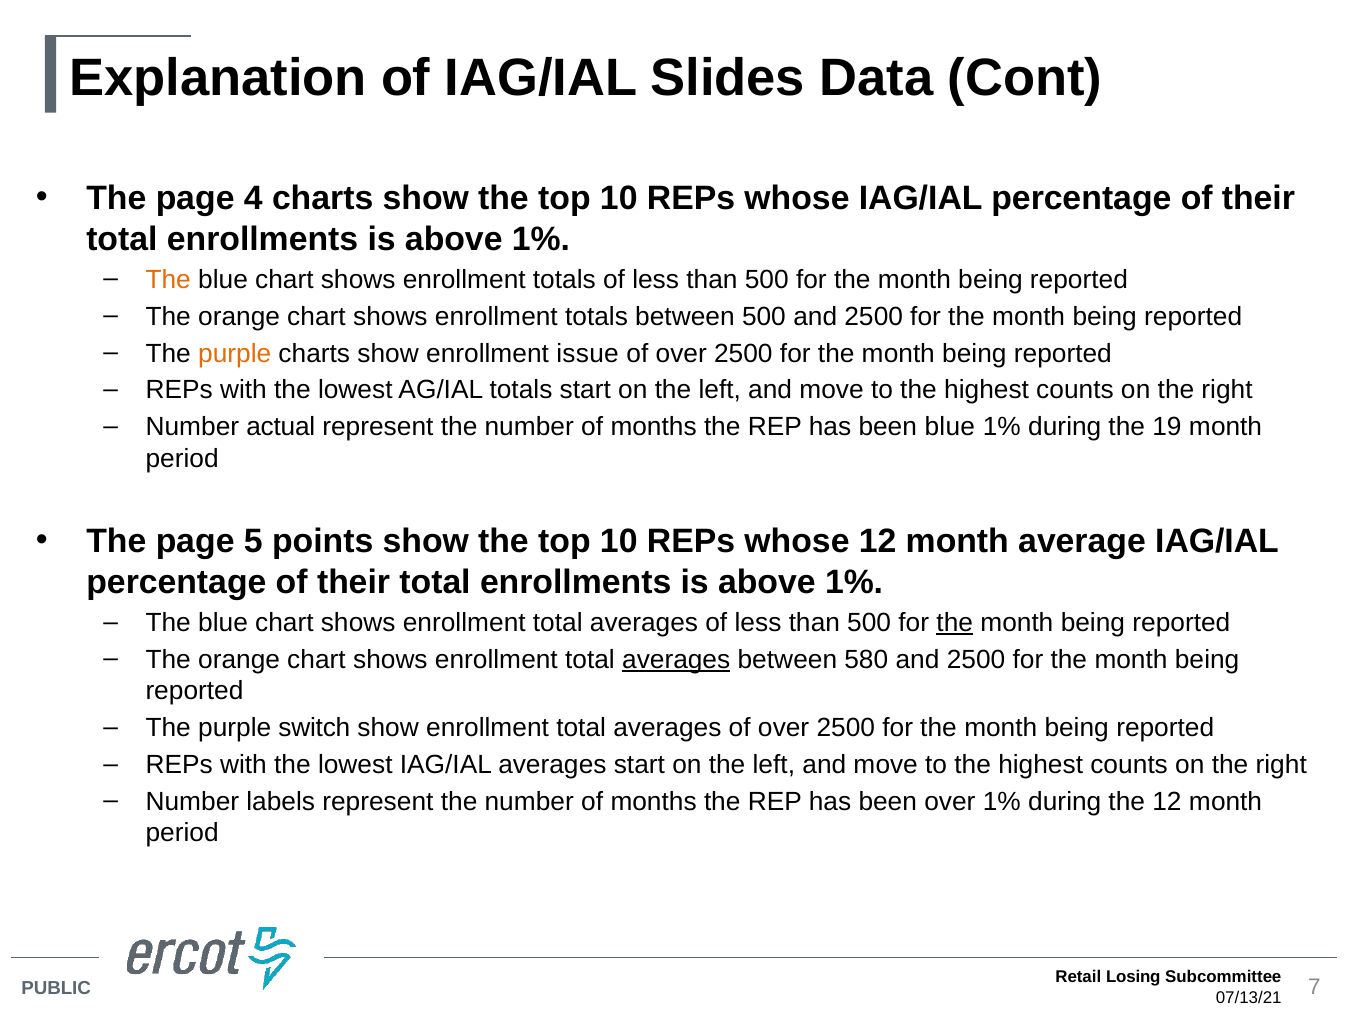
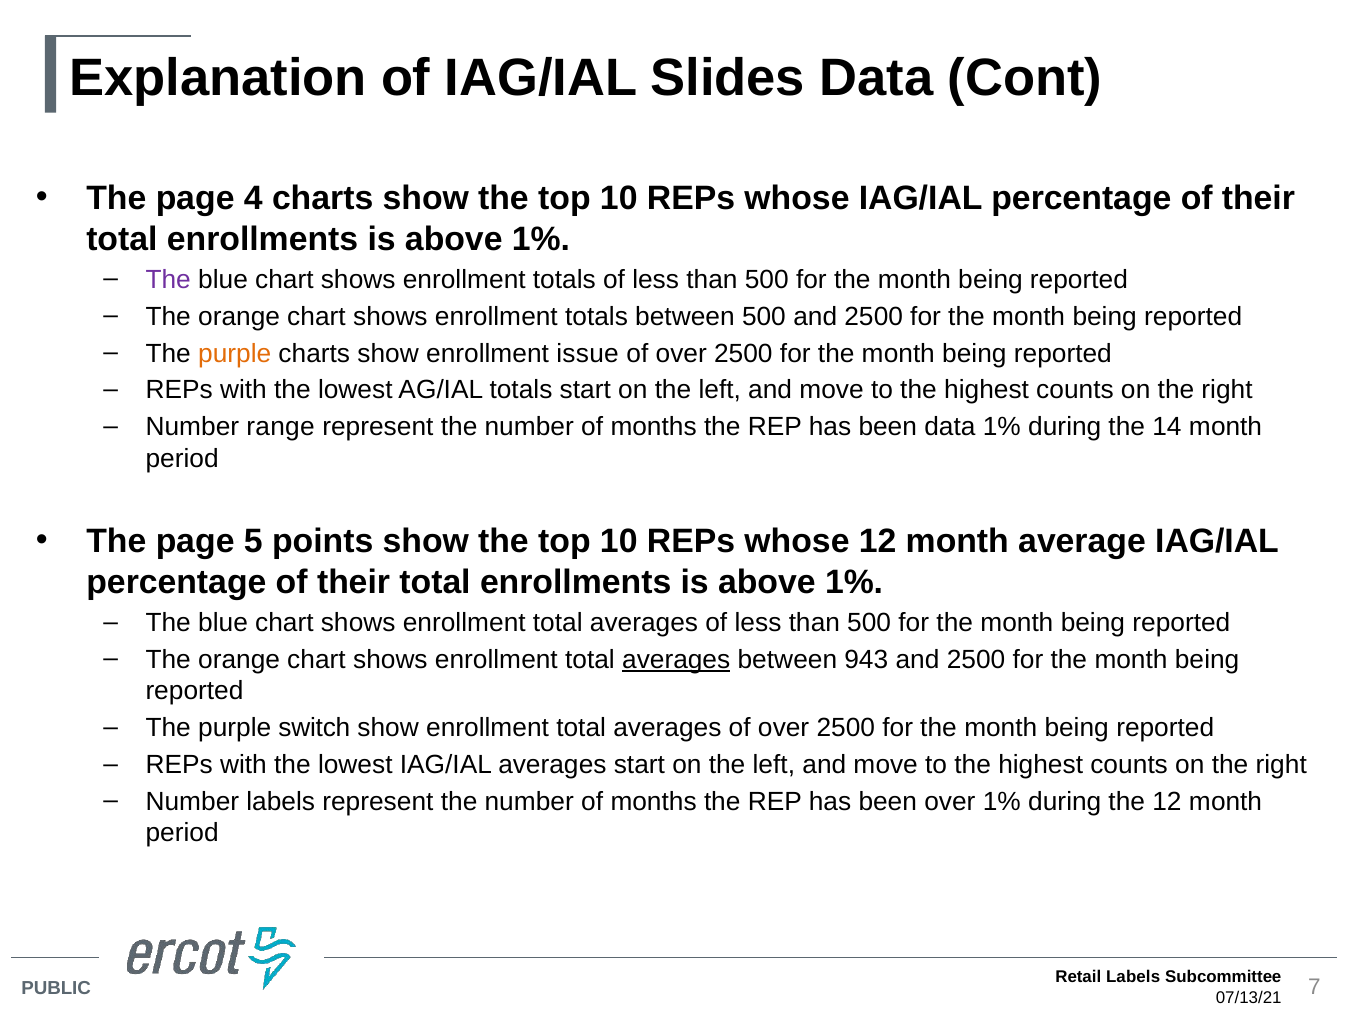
The at (168, 279) colour: orange -> purple
actual: actual -> range
been blue: blue -> data
19: 19 -> 14
the at (955, 622) underline: present -> none
580: 580 -> 943
Retail Losing: Losing -> Labels
